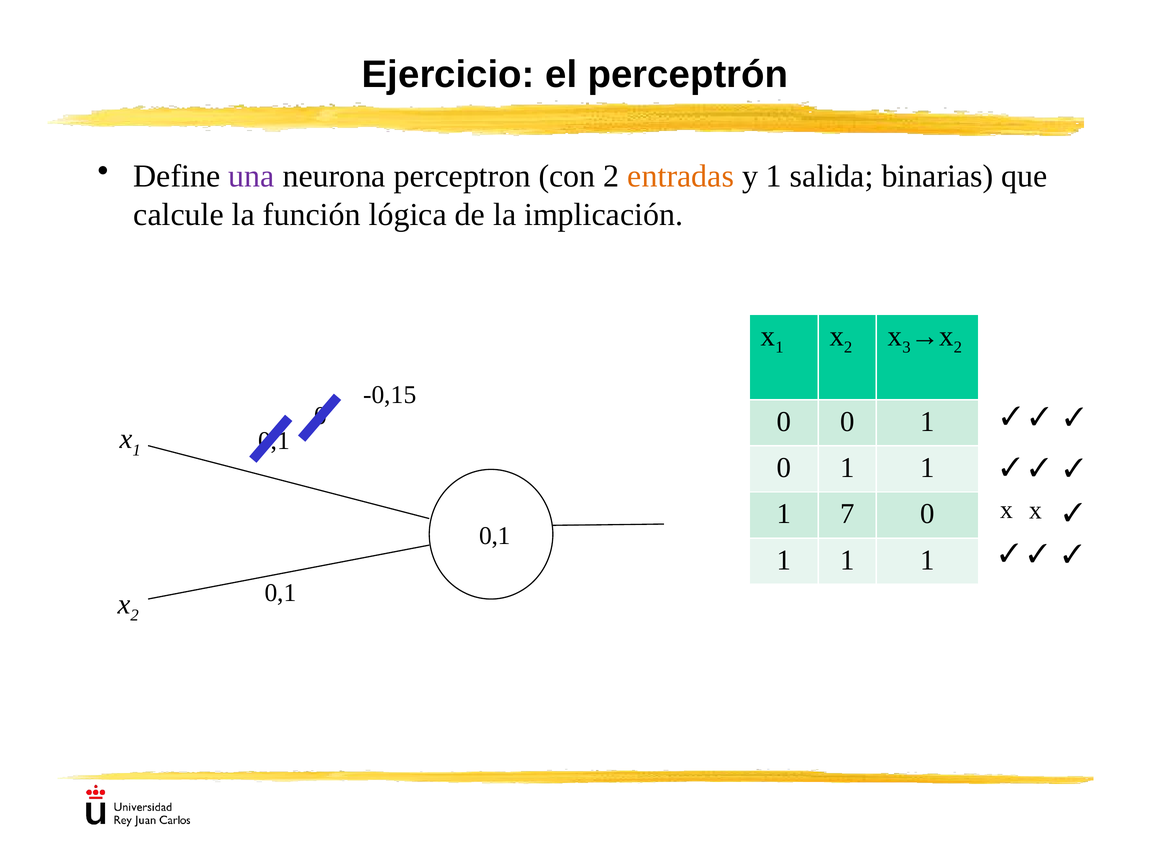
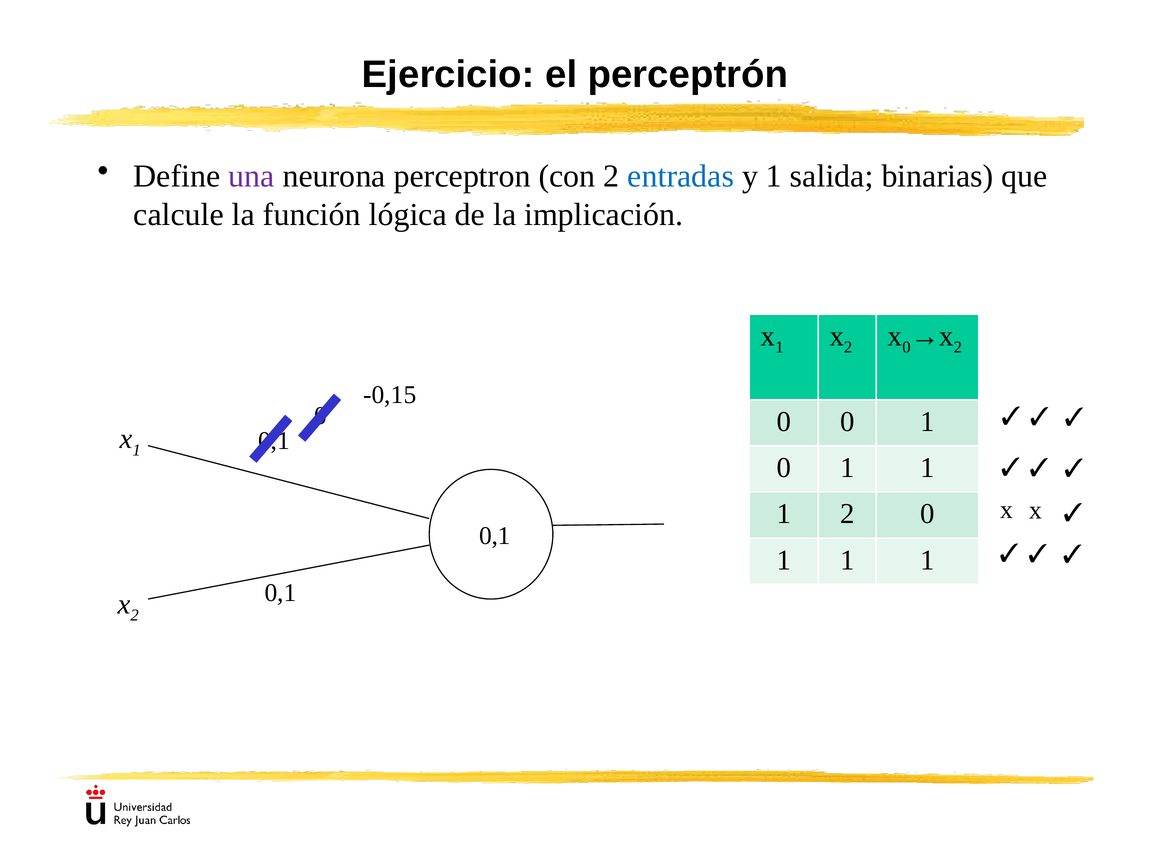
entradas colour: orange -> blue
2 x 3: 3 -> 0
1 7: 7 -> 2
